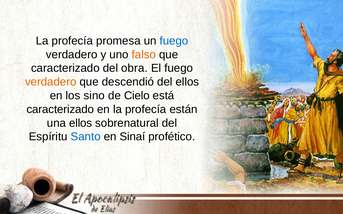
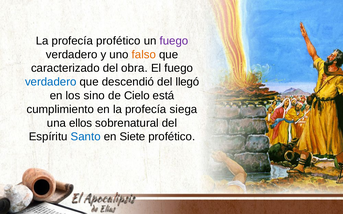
profecía promesa: promesa -> profético
fuego at (174, 41) colour: blue -> purple
verdadero at (51, 82) colour: orange -> blue
del ellos: ellos -> llegó
caracterizado at (60, 109): caracterizado -> cumplimiento
están: están -> siega
Sinaí: Sinaí -> Siete
